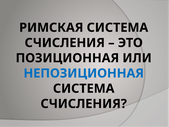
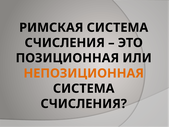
НЕПОЗИЦИОННАЯ colour: blue -> orange
